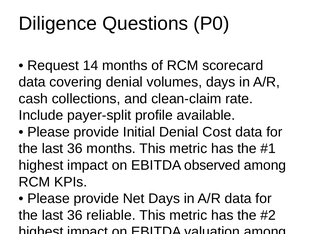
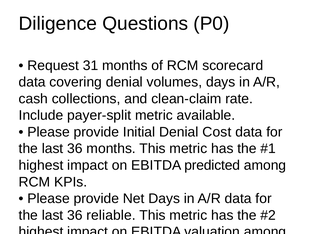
14: 14 -> 31
payer-split profile: profile -> metric
observed: observed -> predicted
